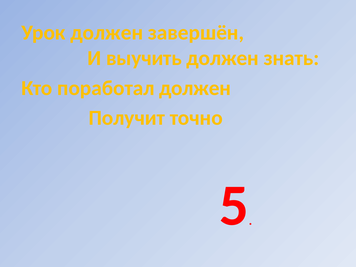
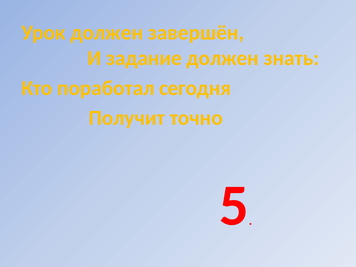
выучить: выучить -> задание
поработал должен: должен -> сегодня
